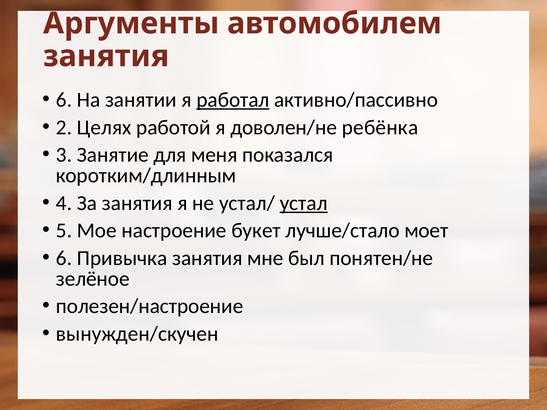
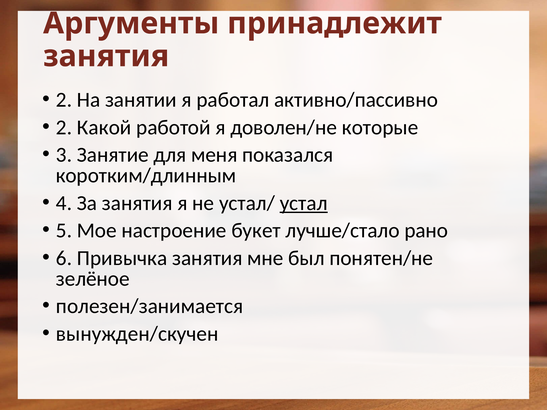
автомобилем: автомобилем -> принадлежит
6 at (64, 100): 6 -> 2
работал underline: present -> none
Целях: Целях -> Какой
ребёнка: ребёнка -> которые
моет: моет -> рано
полезен/настроение: полезен/настроение -> полезен/занимается
